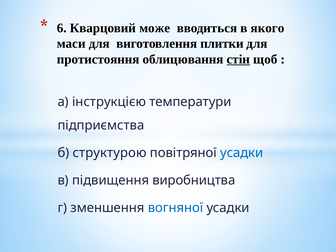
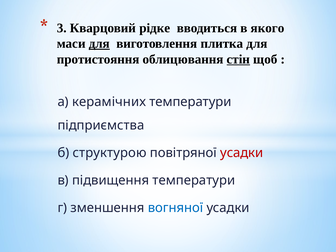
6: 6 -> 3
може: може -> рідке
для at (99, 44) underline: none -> present
плитки: плитки -> плитка
інструкцією: інструкцією -> керамічних
усадки at (242, 153) colour: blue -> red
підвищення виробництва: виробництва -> температури
